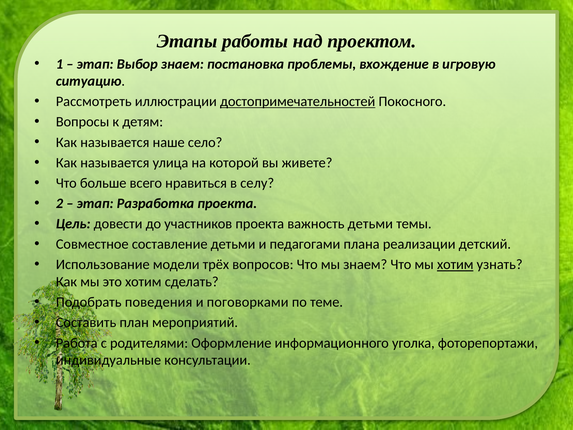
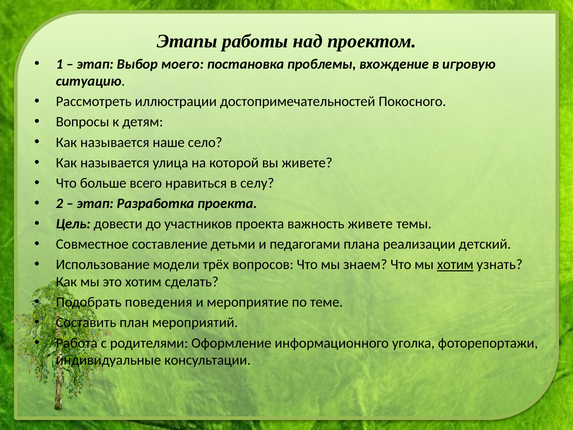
Выбор знаем: знаем -> моего
достопримечательностей underline: present -> none
важность детьми: детьми -> живете
поговорками: поговорками -> мероприятие
